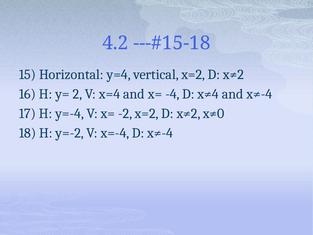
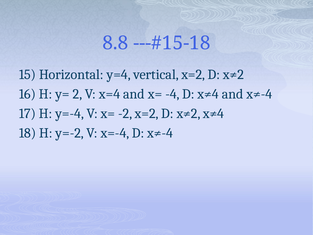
4.2: 4.2 -> 8.8
x≠2 x≠0: x≠0 -> x≠4
